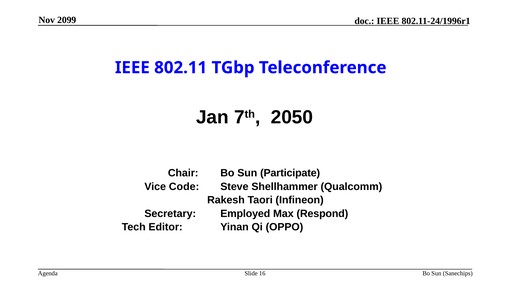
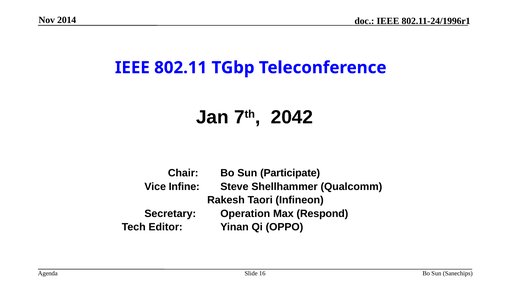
2099: 2099 -> 2014
2050: 2050 -> 2042
Code: Code -> Infine
Employed: Employed -> Operation
